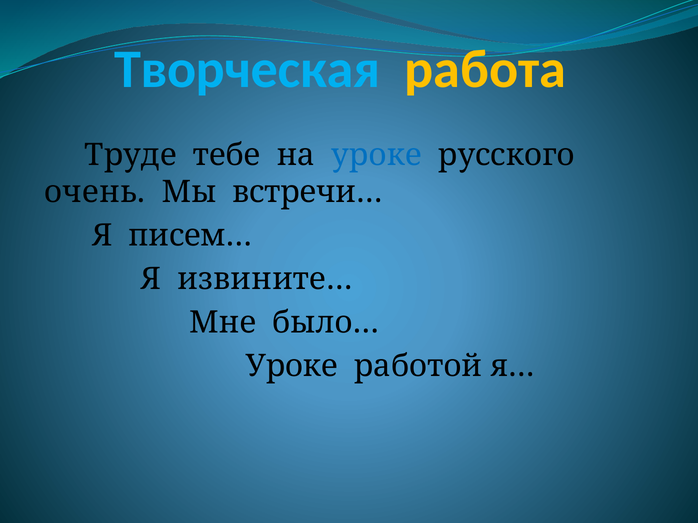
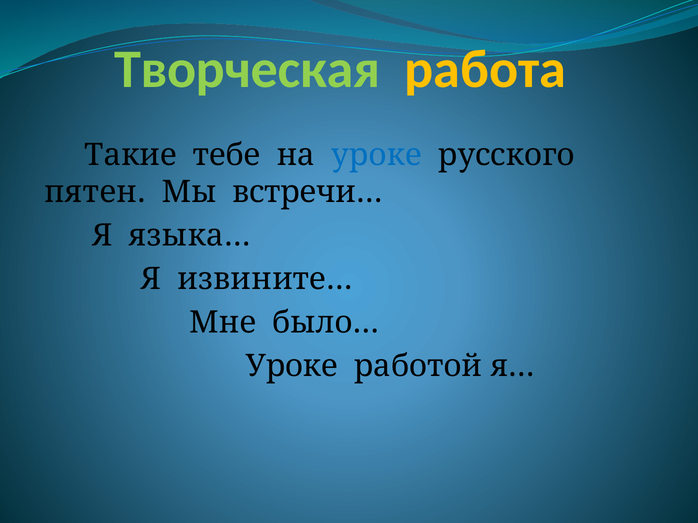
Творческая colour: light blue -> light green
Труде: Труде -> Такие
очень: очень -> пятен
писем…: писем… -> языка…
